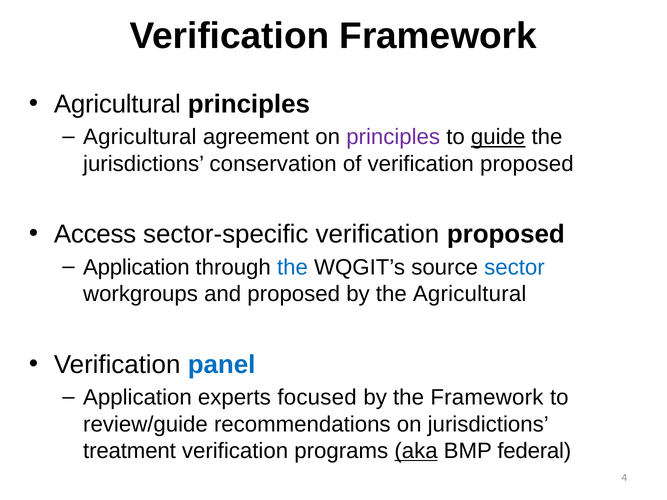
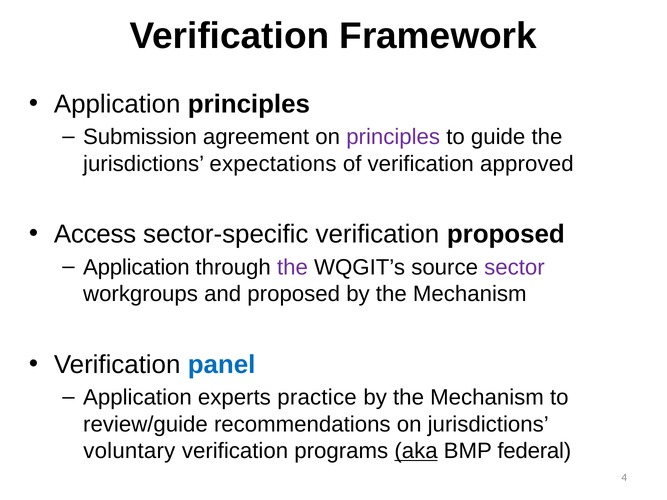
Agricultural at (117, 104): Agricultural -> Application
Agricultural at (140, 137): Agricultural -> Submission
guide underline: present -> none
conservation: conservation -> expectations
of verification proposed: proposed -> approved
the at (292, 267) colour: blue -> purple
sector colour: blue -> purple
Agricultural at (470, 294): Agricultural -> Mechanism
focused: focused -> practice
Framework at (487, 398): Framework -> Mechanism
treatment: treatment -> voluntary
